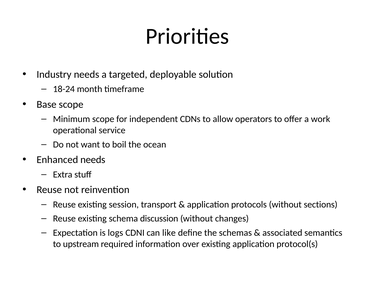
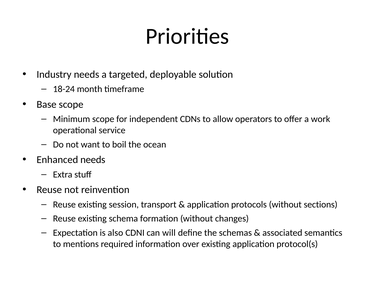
discussion: discussion -> formation
logs: logs -> also
like: like -> will
upstream: upstream -> mentions
